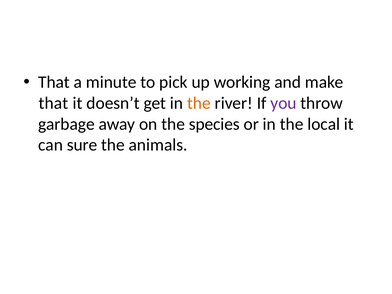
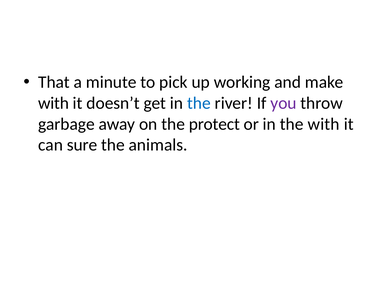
that at (53, 103): that -> with
the at (199, 103) colour: orange -> blue
species: species -> protect
the local: local -> with
